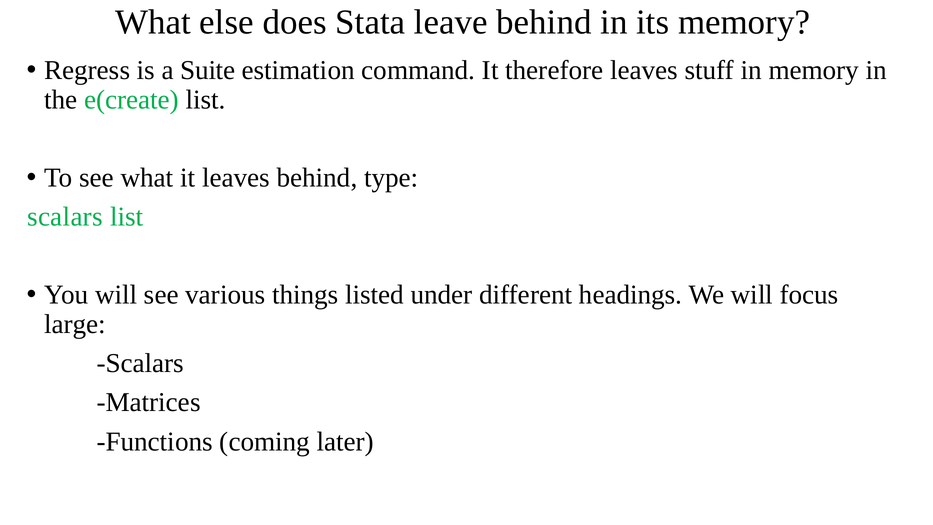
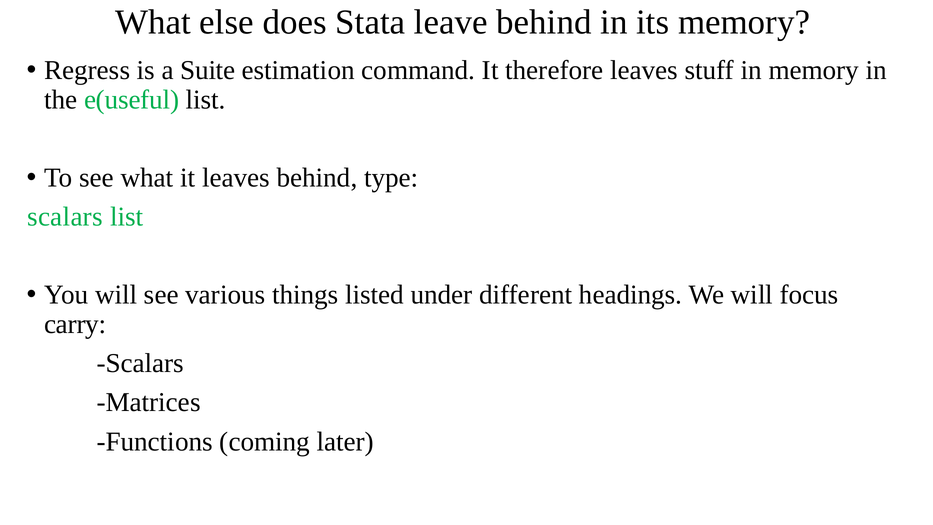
e(create: e(create -> e(useful
large: large -> carry
